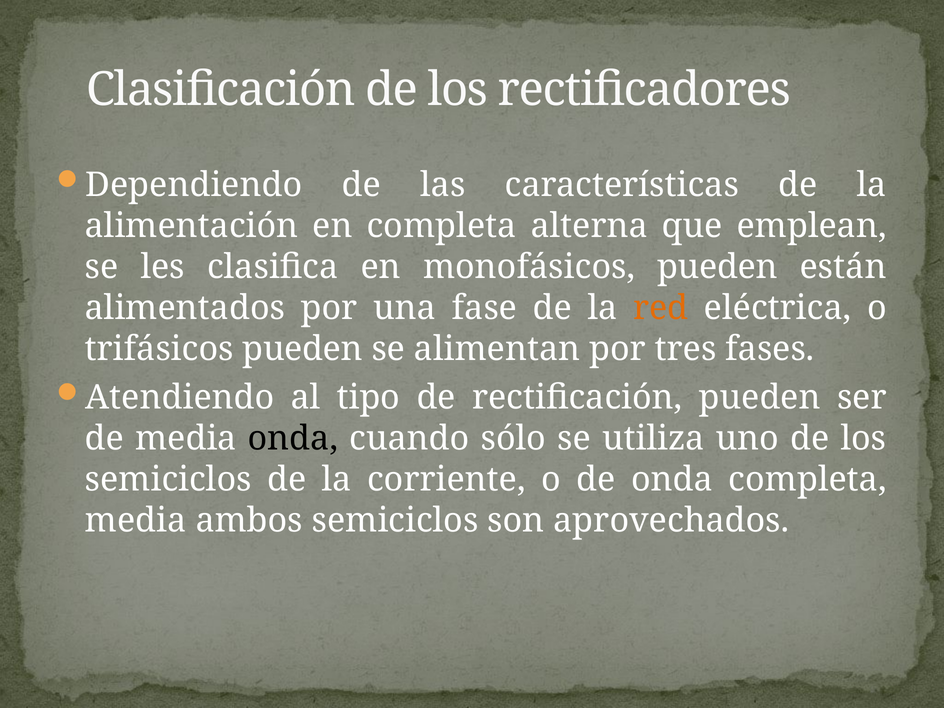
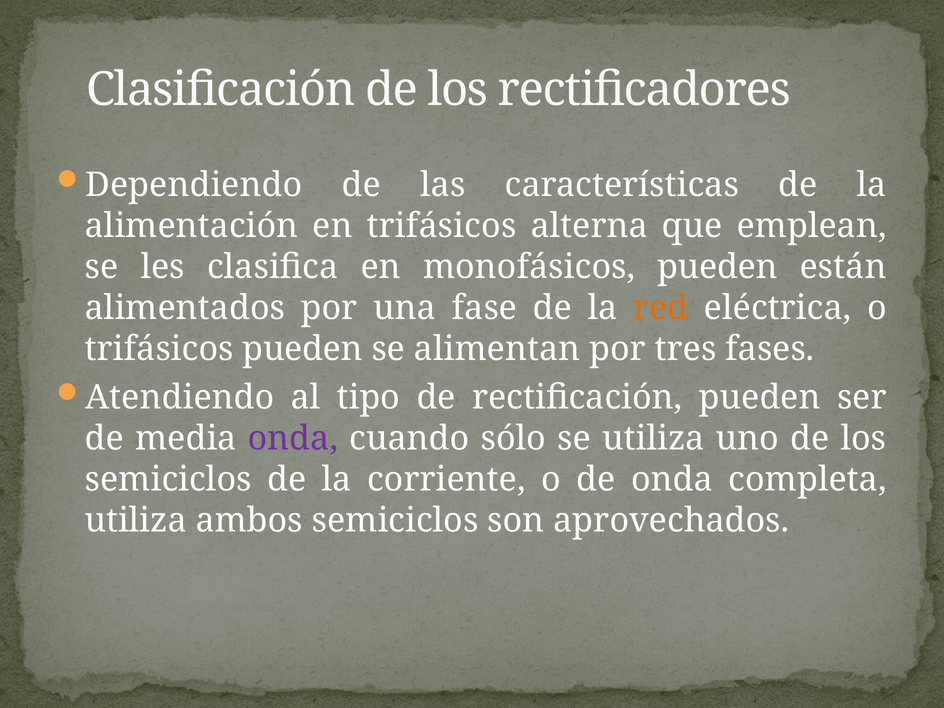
en completa: completa -> trifásicos
onda at (293, 439) colour: black -> purple
media at (136, 521): media -> utiliza
